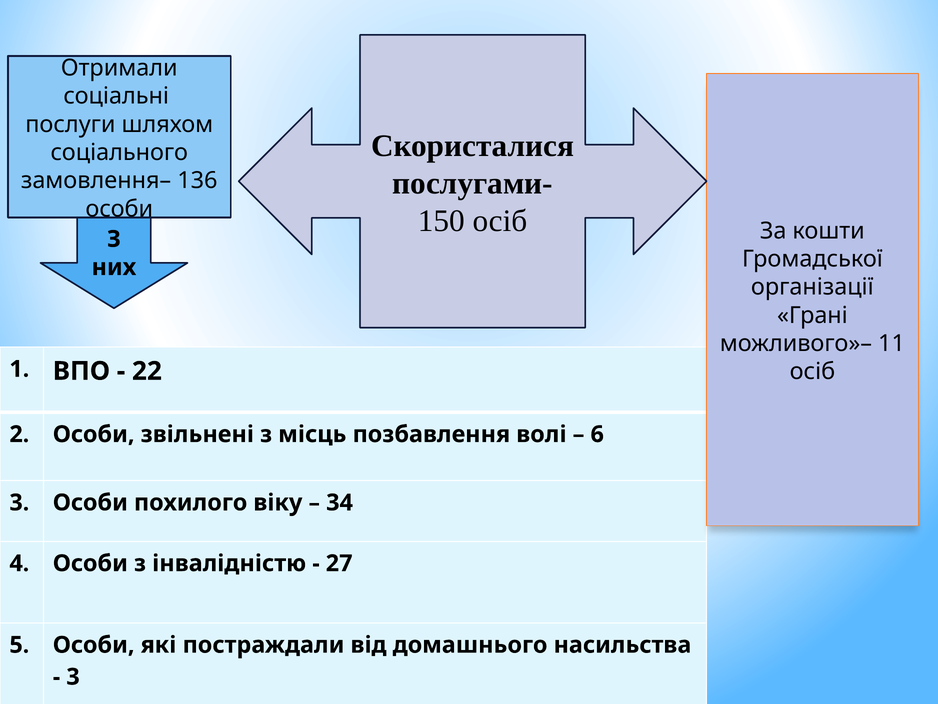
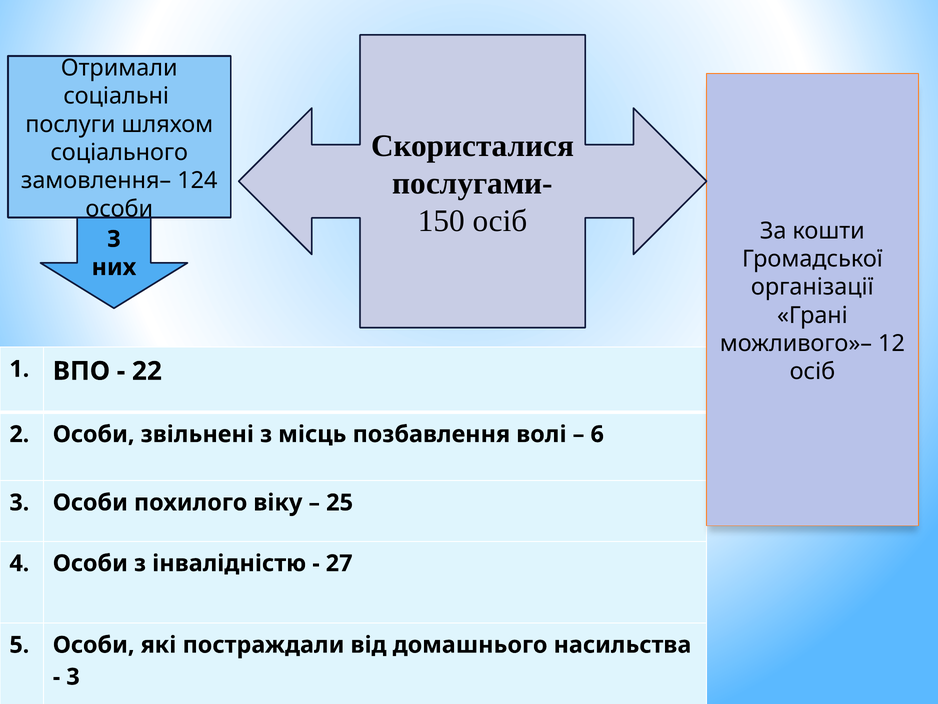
136: 136 -> 124
11: 11 -> 12
34: 34 -> 25
